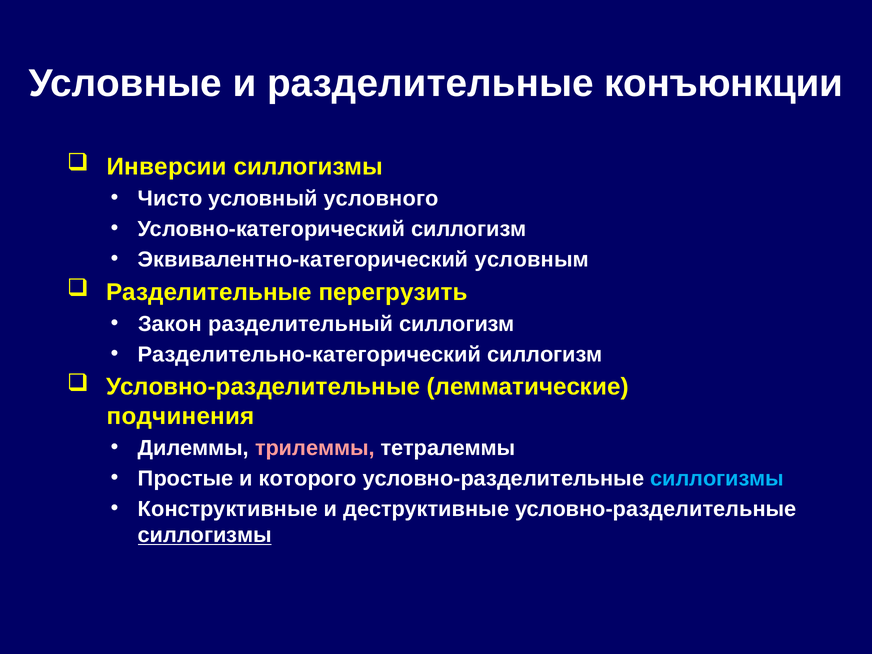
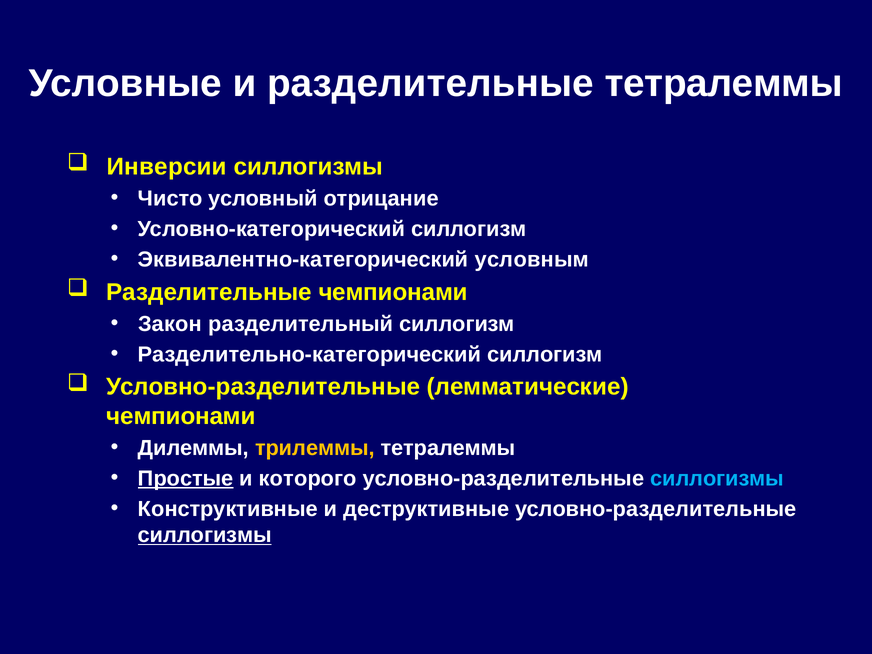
разделительные конъюнкции: конъюнкции -> тетралеммы
условного: условного -> отрицание
Разделительные перегрузить: перегрузить -> чемпионами
подчинения at (181, 416): подчинения -> чемпионами
трилеммы colour: pink -> yellow
Простые underline: none -> present
